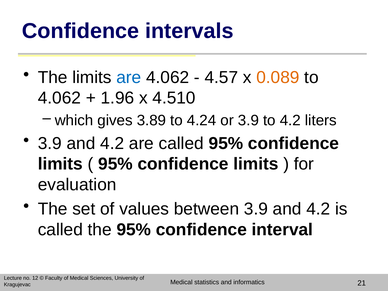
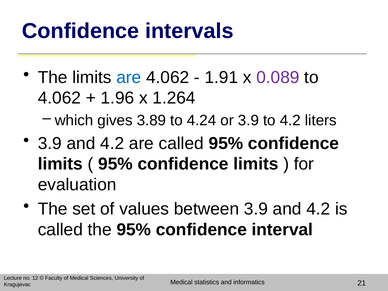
4.57: 4.57 -> 1.91
0.089 colour: orange -> purple
4.510: 4.510 -> 1.264
